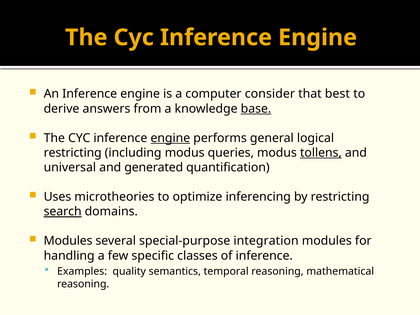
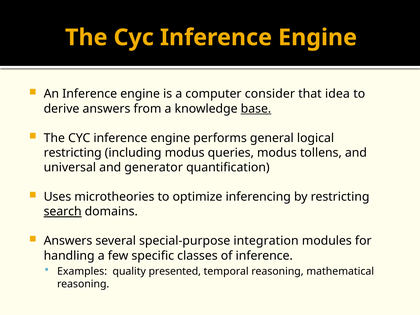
best: best -> idea
engine at (170, 138) underline: present -> none
tollens underline: present -> none
generated: generated -> generator
Modules at (68, 241): Modules -> Answers
semantics: semantics -> presented
